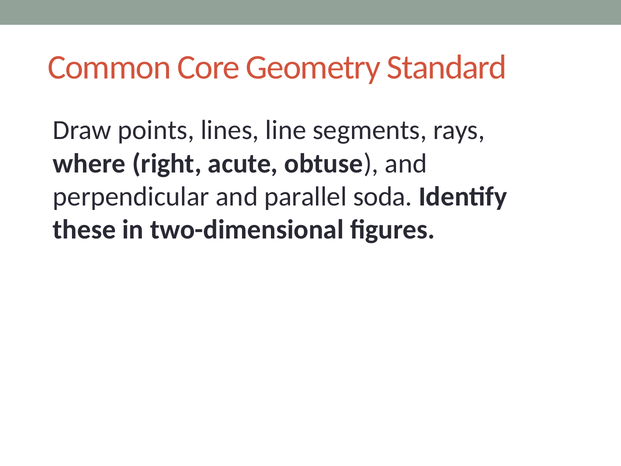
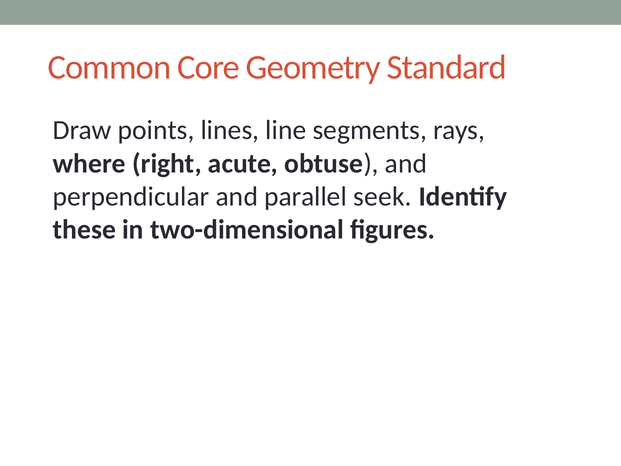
soda: soda -> seek
